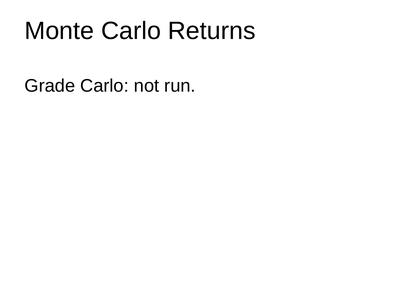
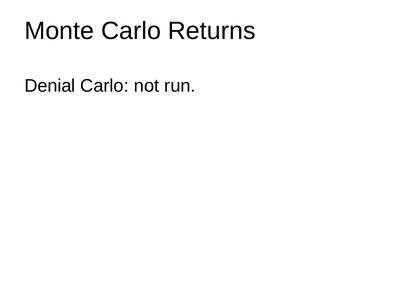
Grade: Grade -> Denial
